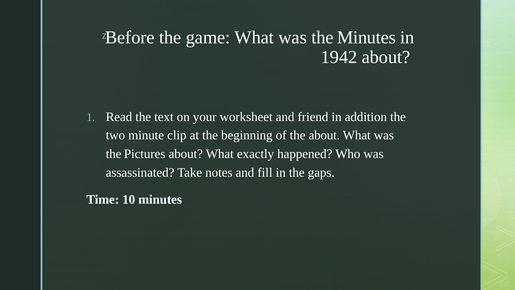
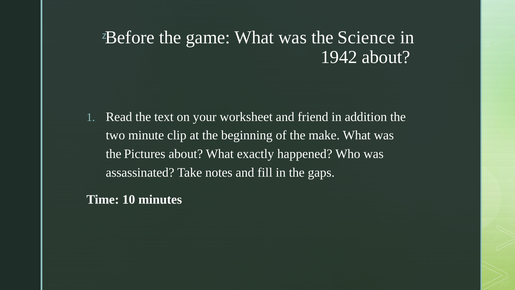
the Minutes: Minutes -> Science
the about: about -> make
